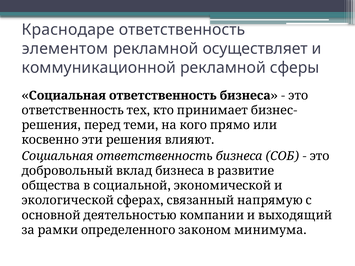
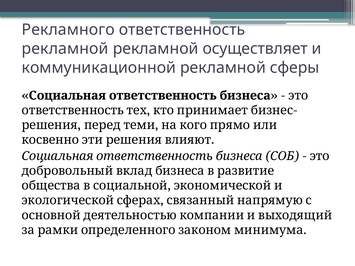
Краснодаре: Краснодаре -> Рекламного
элементом at (65, 49): элементом -> рекламной
